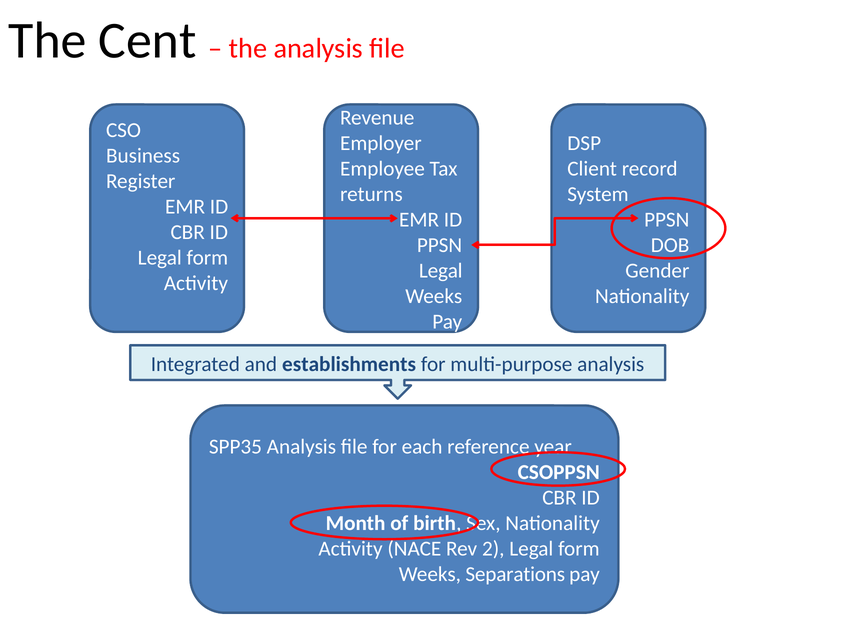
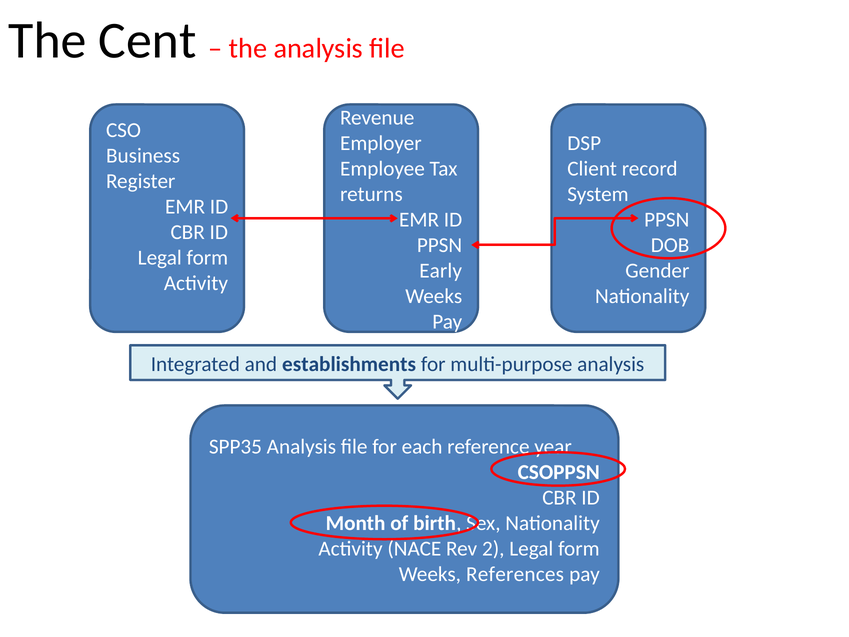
Legal at (441, 270): Legal -> Early
Separations: Separations -> References
